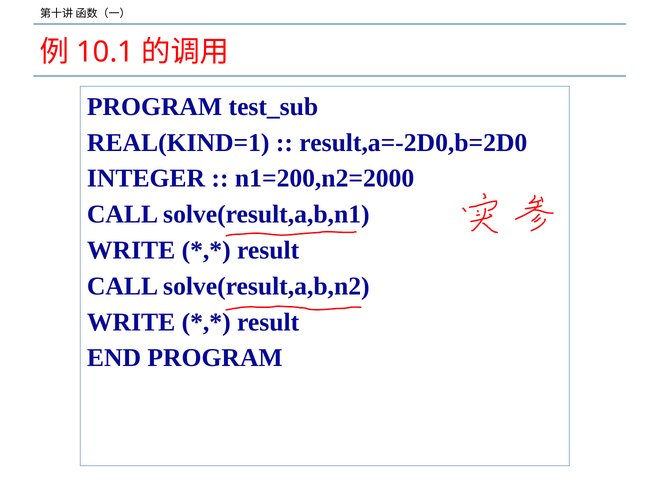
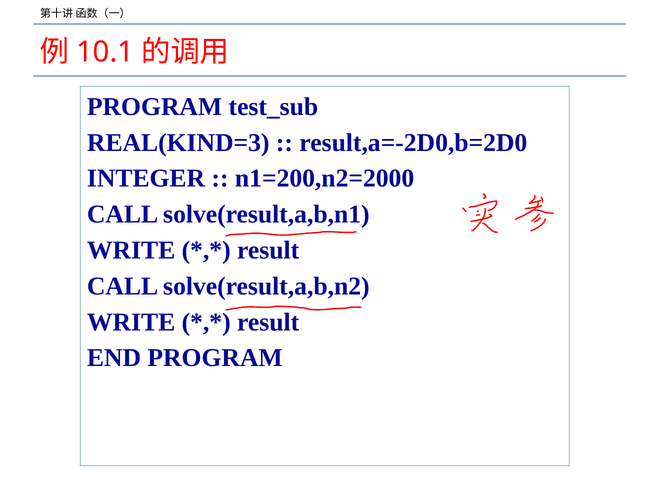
REAL(KIND=1: REAL(KIND=1 -> REAL(KIND=3
